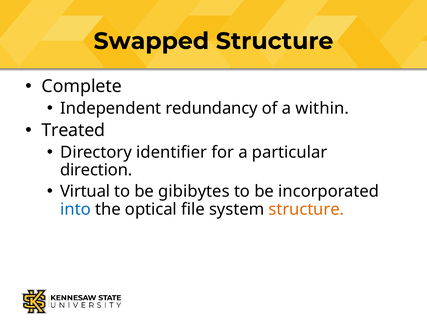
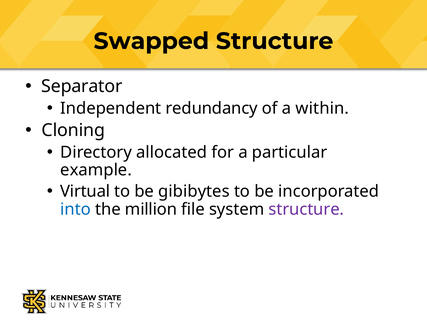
Complete: Complete -> Separator
Treated: Treated -> Cloning
identifier: identifier -> allocated
direction: direction -> example
optical: optical -> million
structure at (306, 209) colour: orange -> purple
